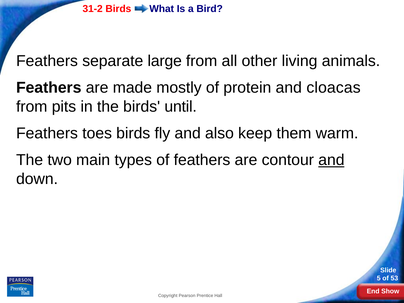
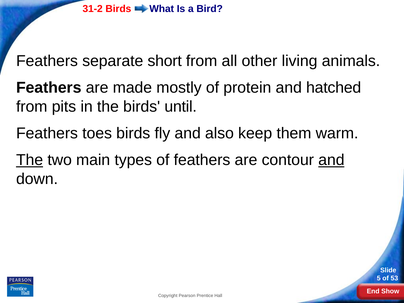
large: large -> short
cloacas: cloacas -> hatched
The at (30, 160) underline: none -> present
